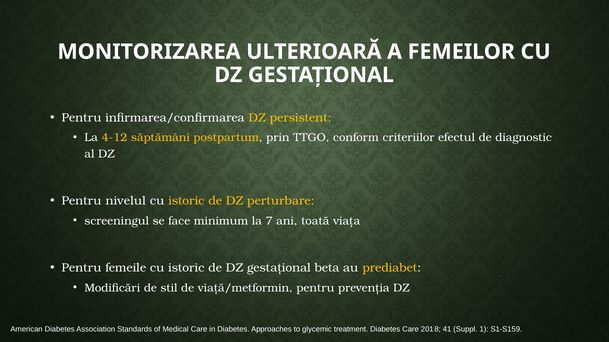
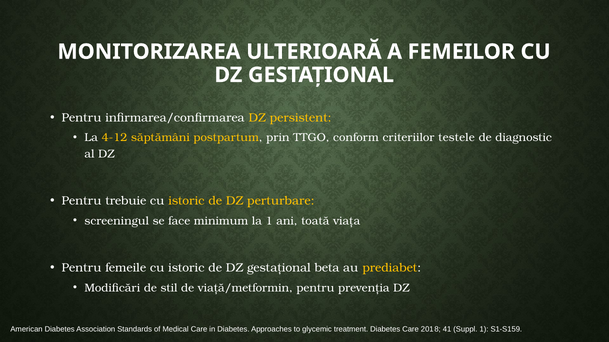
efectul: efectul -> testele
nivelul: nivelul -> trebuie
la 7: 7 -> 1
